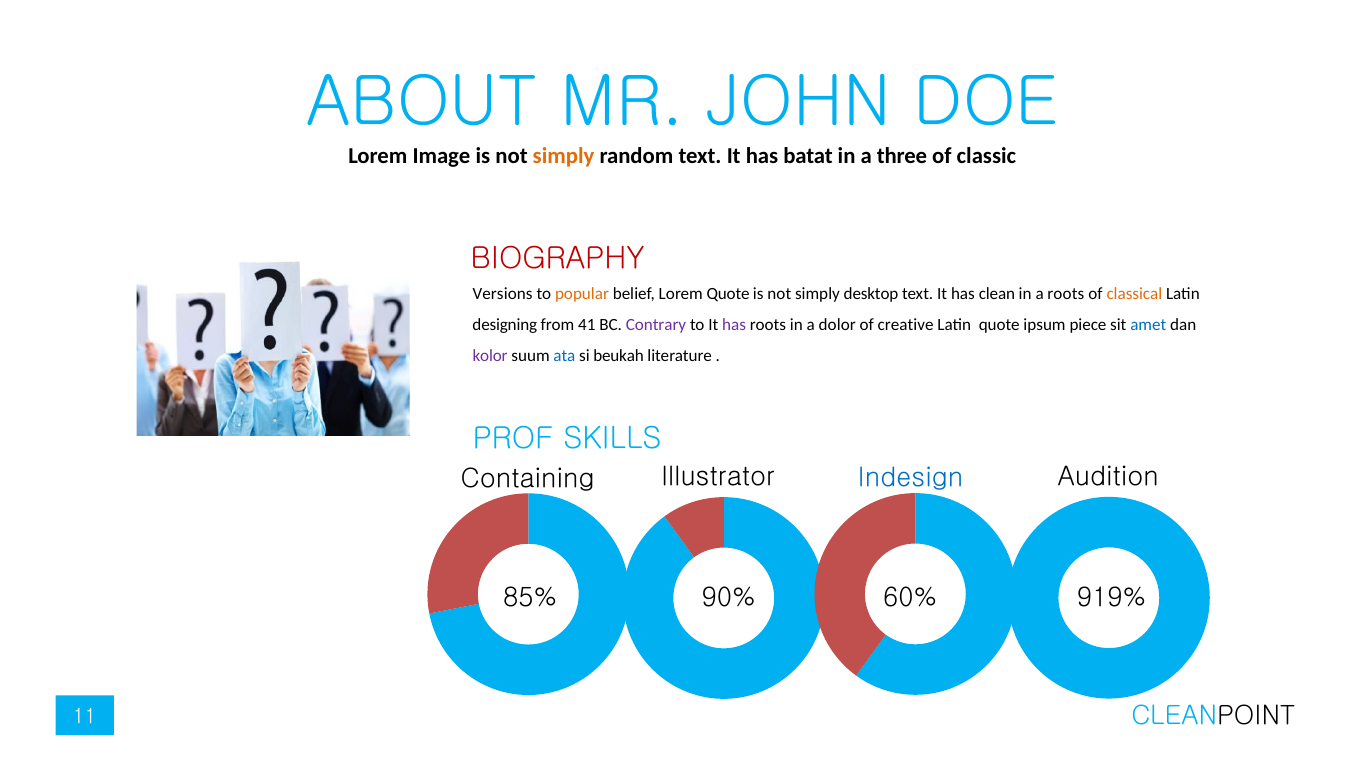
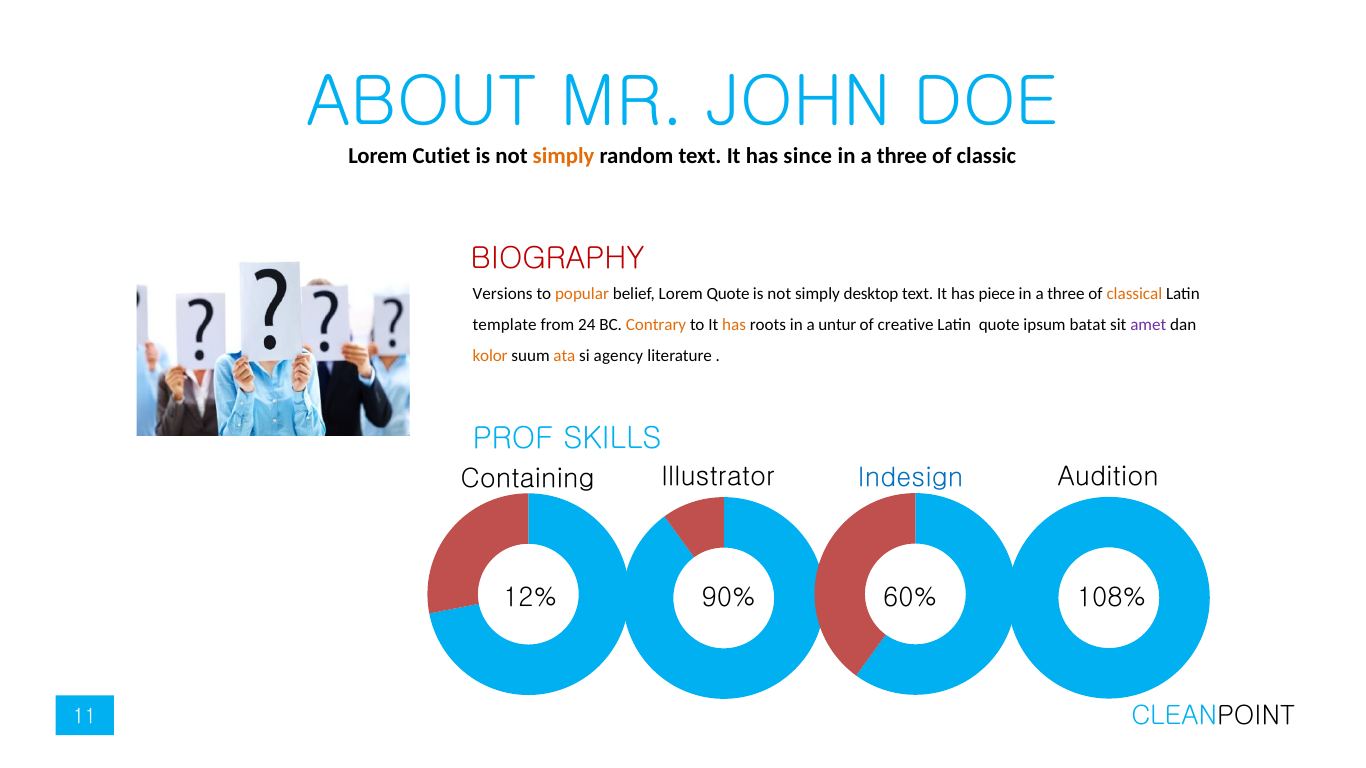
Image: Image -> Cutiet
batat: batat -> since
clean: clean -> piece
roots at (1066, 294): roots -> three
designing: designing -> template
41: 41 -> 24
Contrary colour: purple -> orange
has at (734, 325) colour: purple -> orange
dolor: dolor -> untur
piece: piece -> batat
amet colour: blue -> purple
kolor colour: purple -> orange
ata colour: blue -> orange
beukah: beukah -> agency
85%: 85% -> 12%
919%: 919% -> 108%
